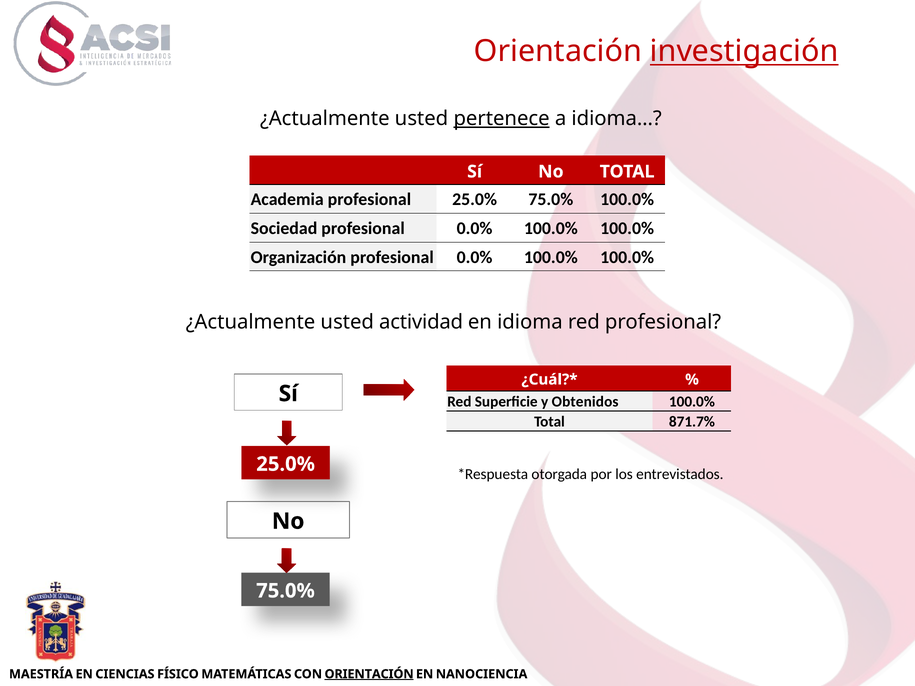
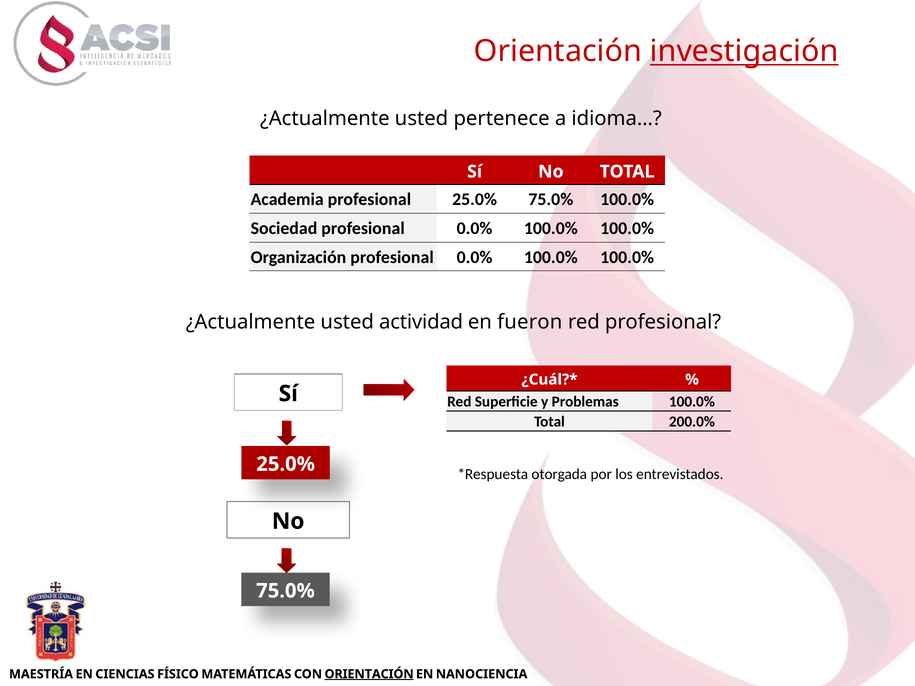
pertenece underline: present -> none
idioma: idioma -> fueron
Obtenidos: Obtenidos -> Problemas
871.7%: 871.7% -> 200.0%
